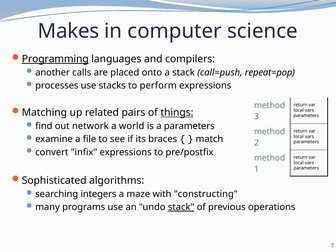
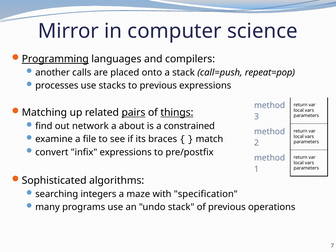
Makes: Makes -> Mirror
to perform: perform -> previous
pairs underline: none -> present
world: world -> about
a parameters: parameters -> constrained
constructing: constructing -> specification
stack at (181, 207) underline: present -> none
